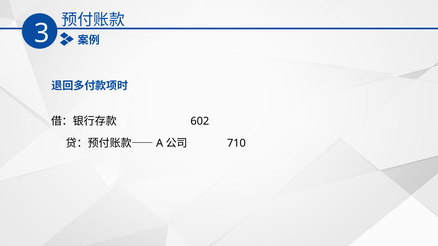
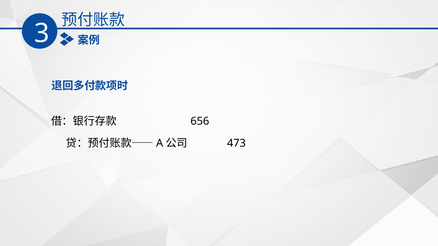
602: 602 -> 656
710: 710 -> 473
